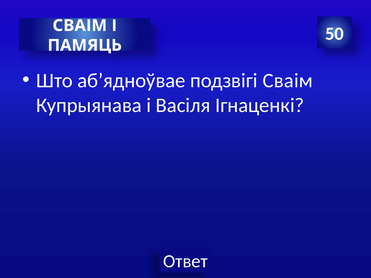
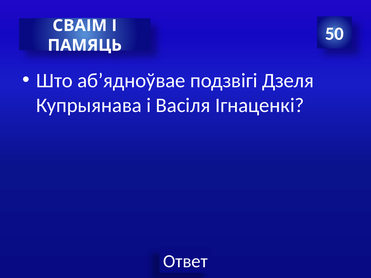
подзвігі Сваім: Сваім -> Дзеля
